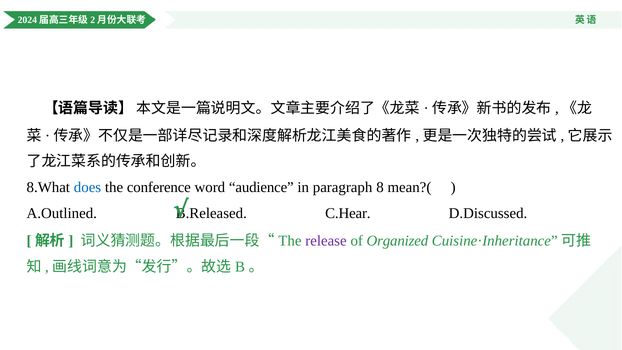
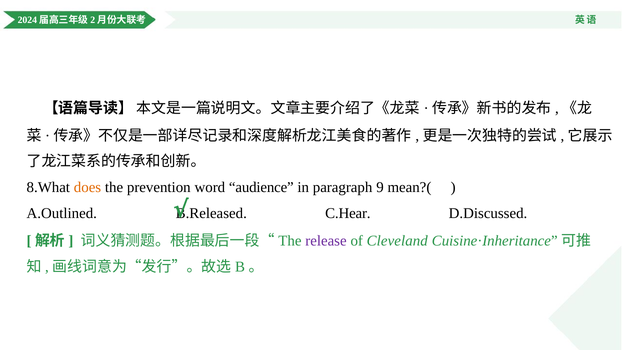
does colour: blue -> orange
conference: conference -> prevention
8: 8 -> 9
Organized: Organized -> Cleveland
